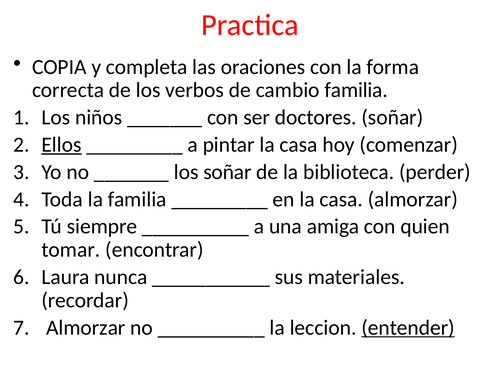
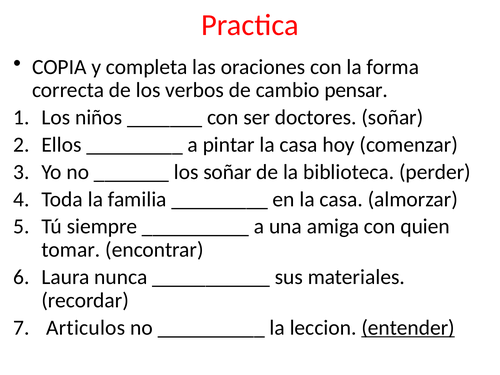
cambio familia: familia -> pensar
Ellos underline: present -> none
Almorzar at (86, 328): Almorzar -> Articulos
